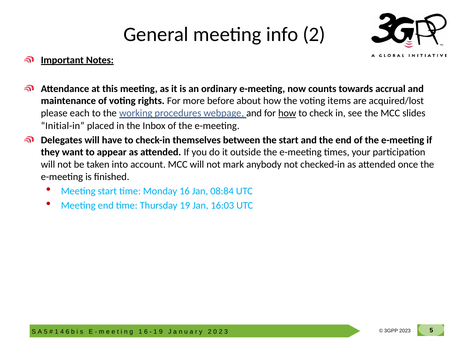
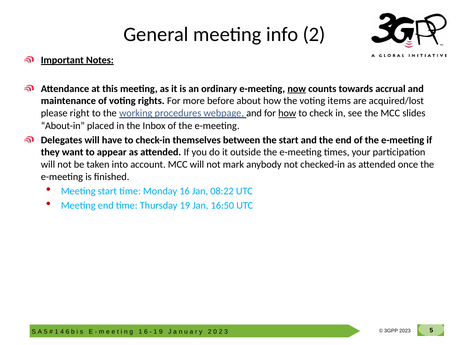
now underline: none -> present
each: each -> right
Initial-in: Initial-in -> About-in
08:84: 08:84 -> 08:22
16:03: 16:03 -> 16:50
